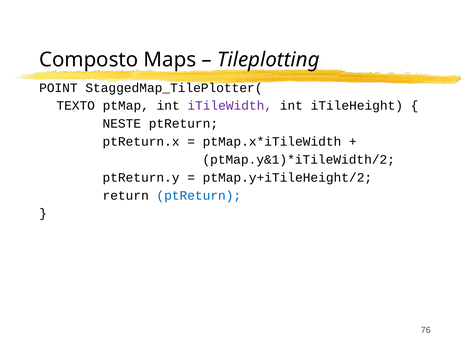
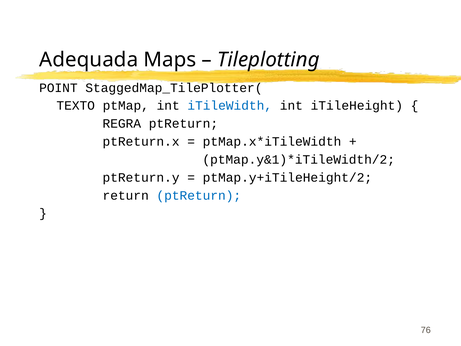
Composto: Composto -> Adequada
iTileWidth colour: purple -> blue
NESTE: NESTE -> REGRA
